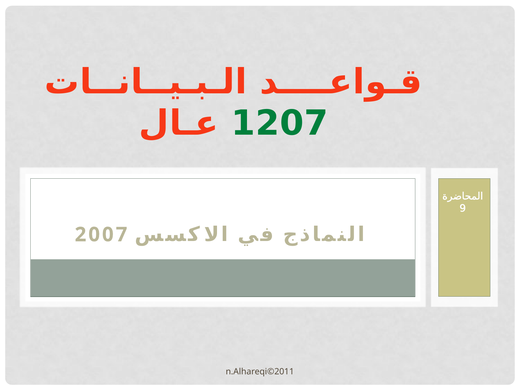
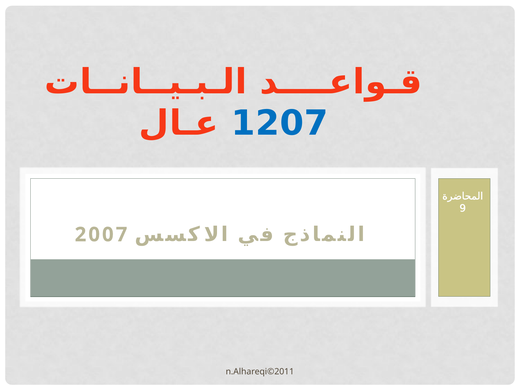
1207 colour: green -> blue
